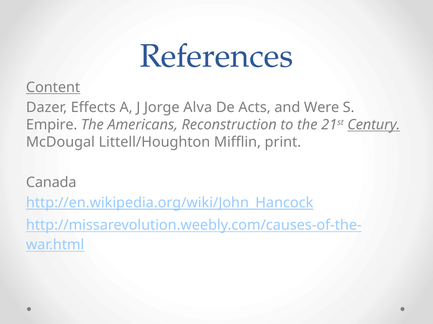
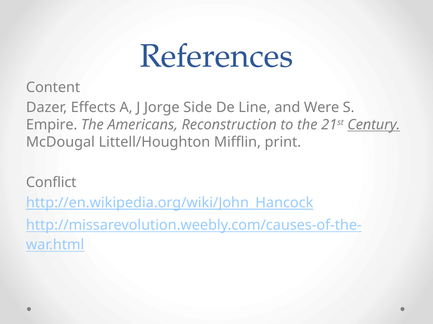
Content underline: present -> none
Alva: Alva -> Side
Acts: Acts -> Line
Canada: Canada -> Conflict
